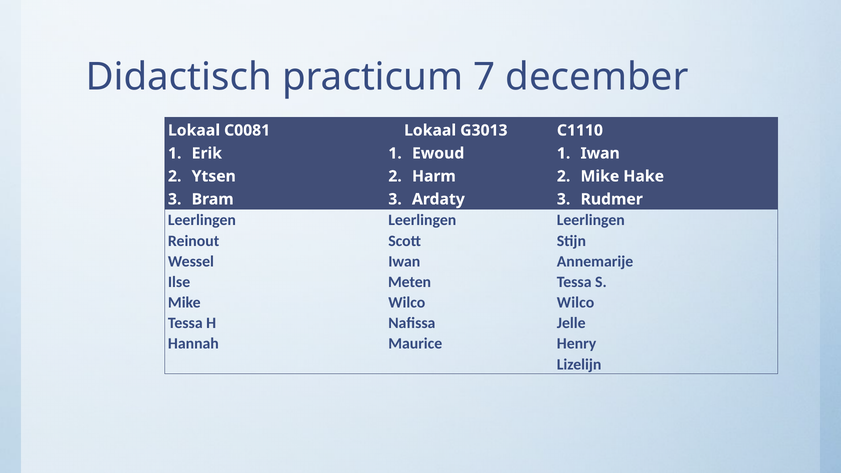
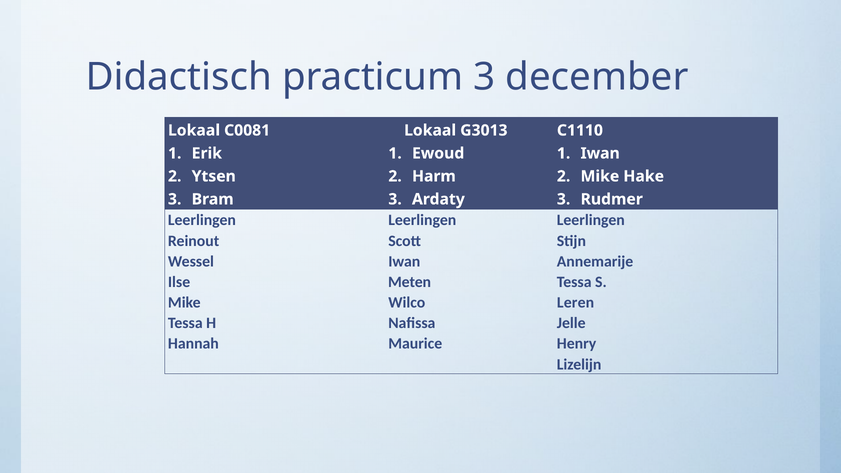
practicum 7: 7 -> 3
Wilco at (576, 303): Wilco -> Leren
